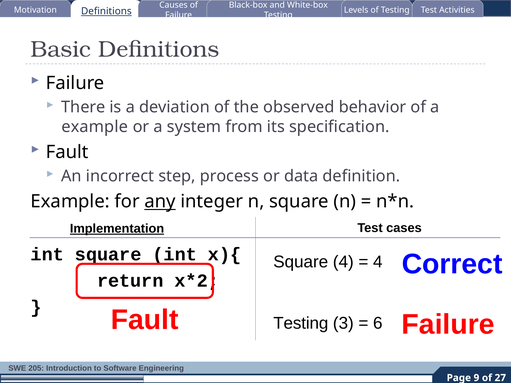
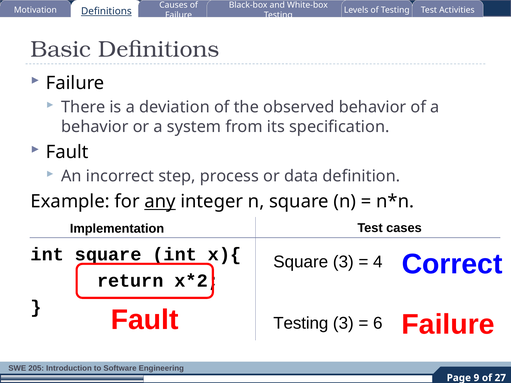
example at (95, 127): example -> behavior
Implementation underline: present -> none
Square 4: 4 -> 3
